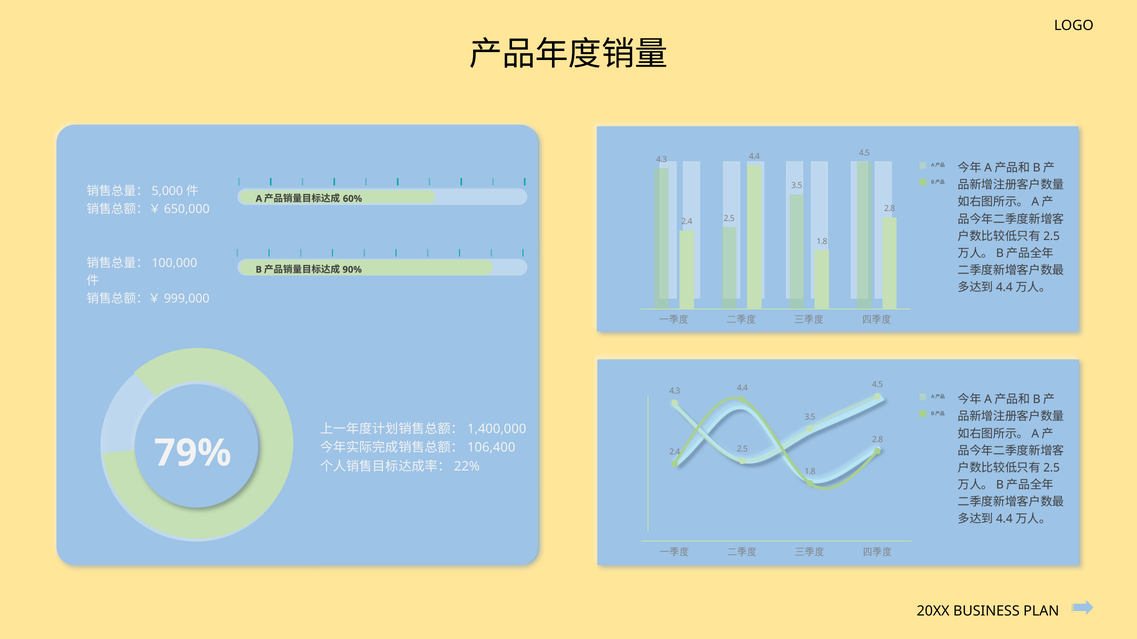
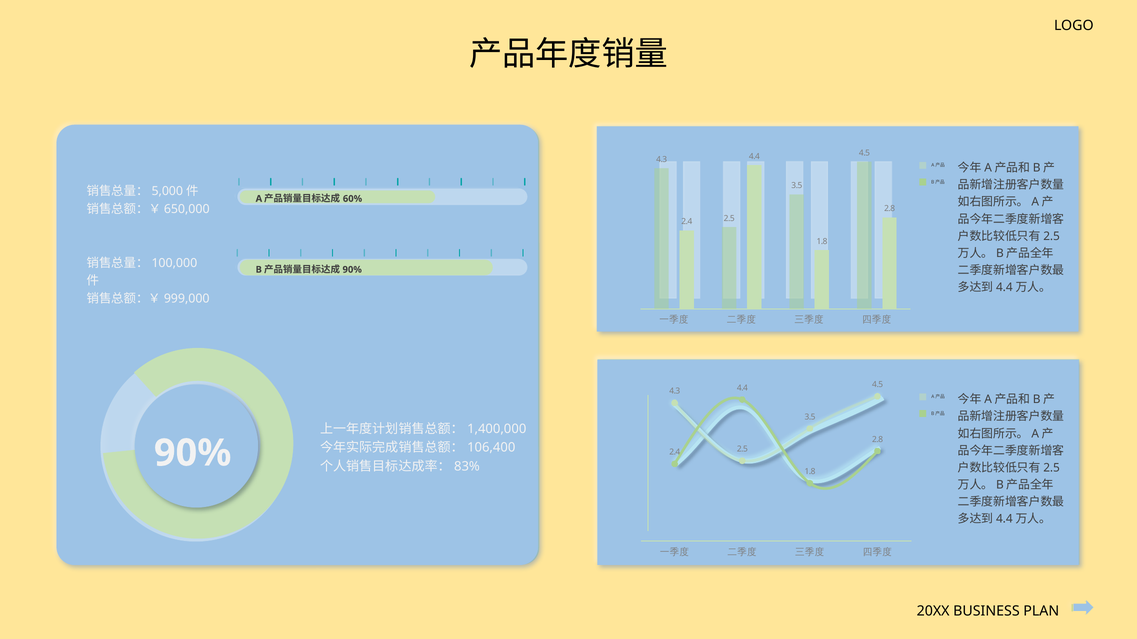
79% at (193, 453): 79% -> 90%
22%: 22% -> 83%
